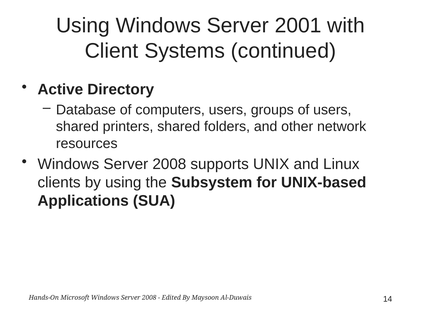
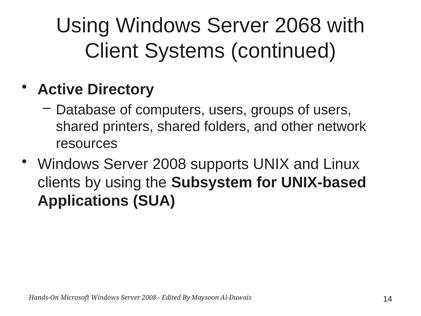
2001: 2001 -> 2068
